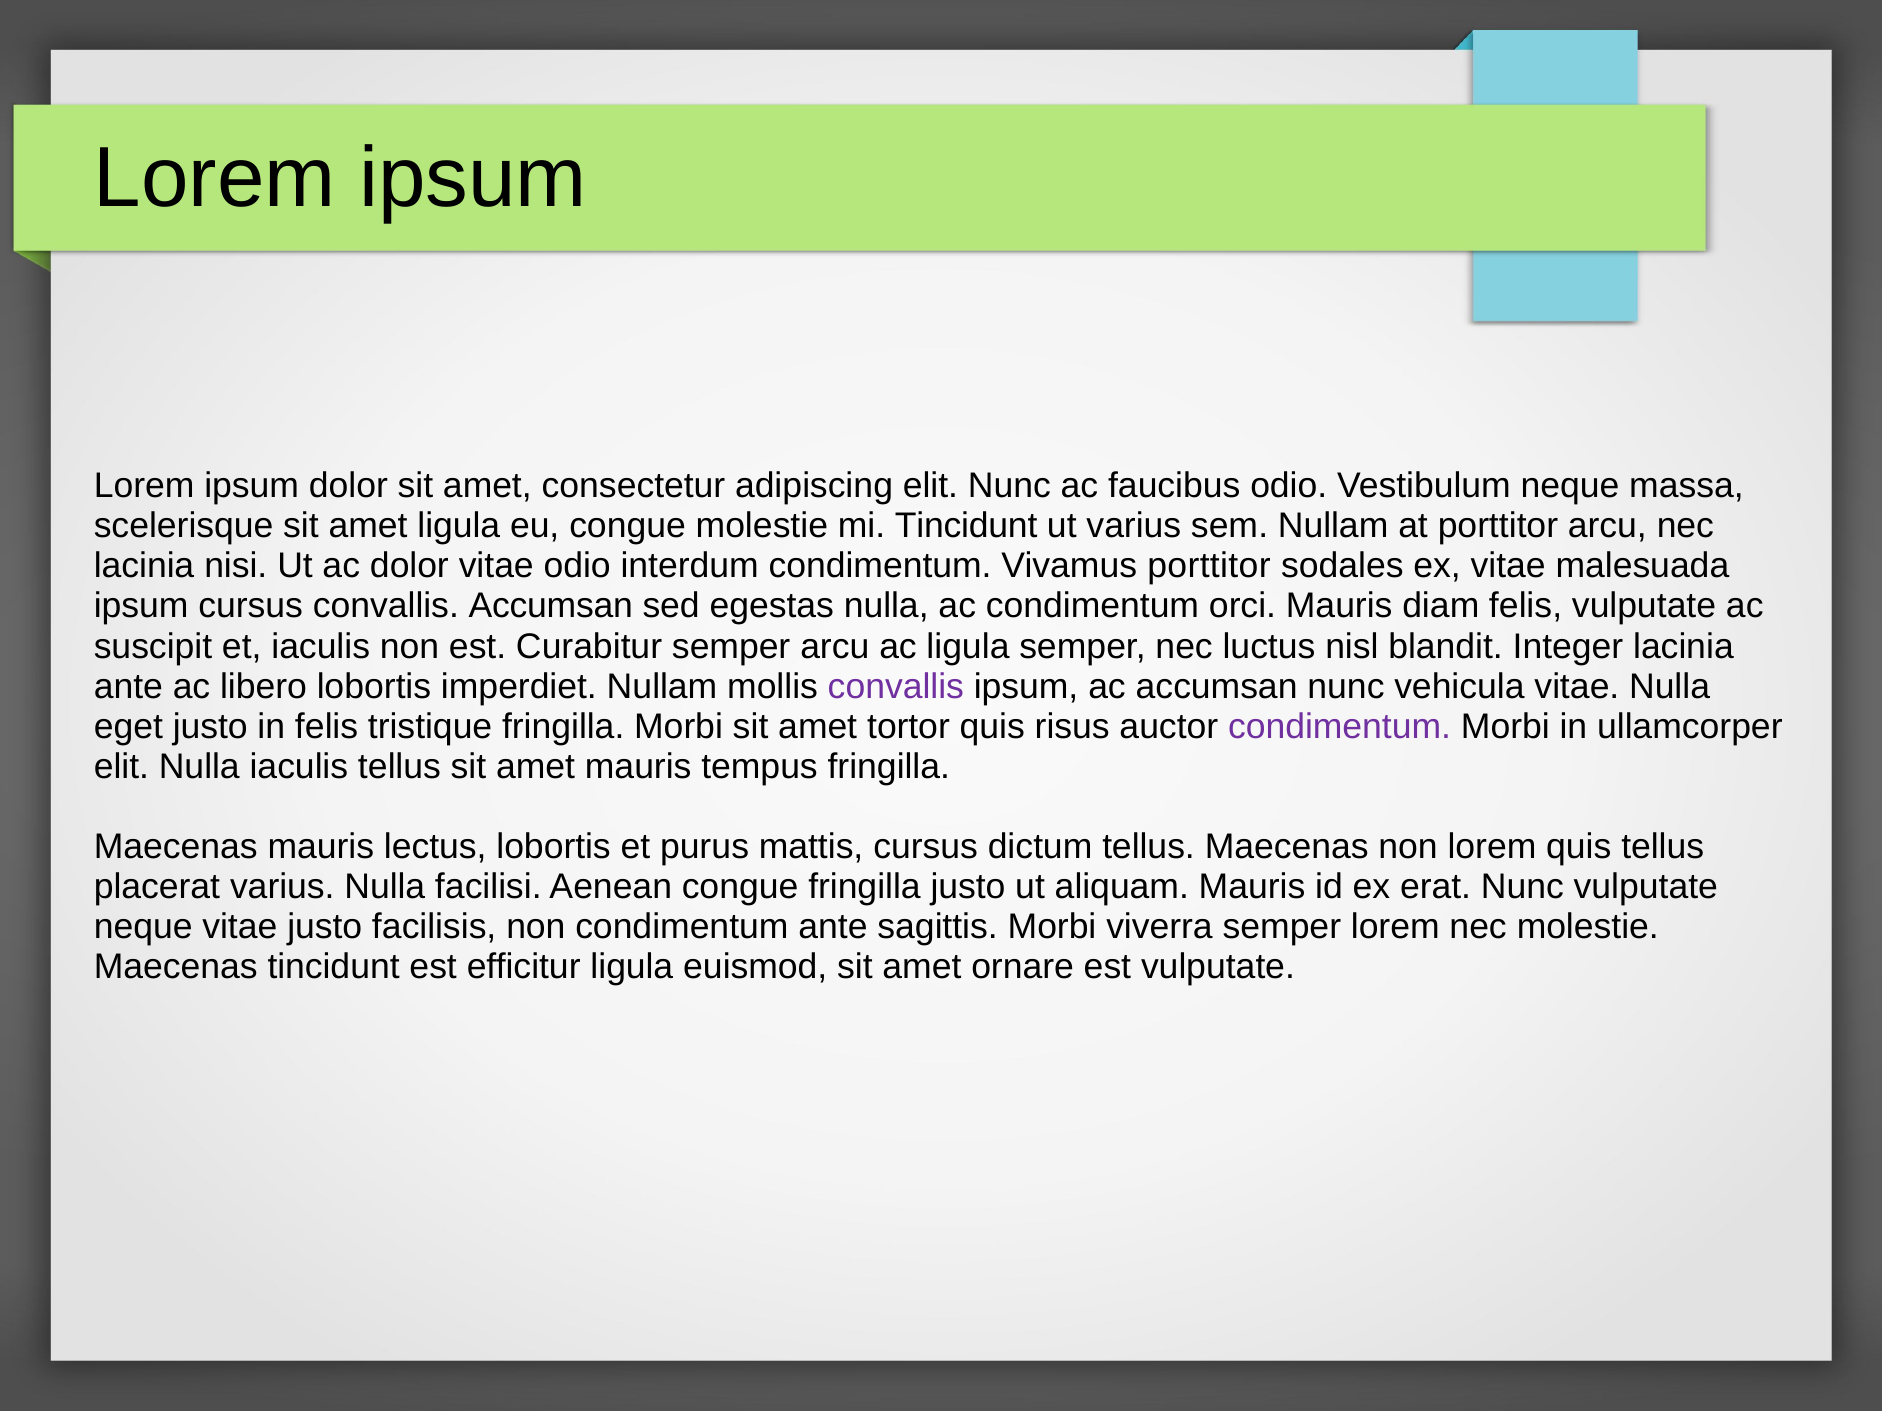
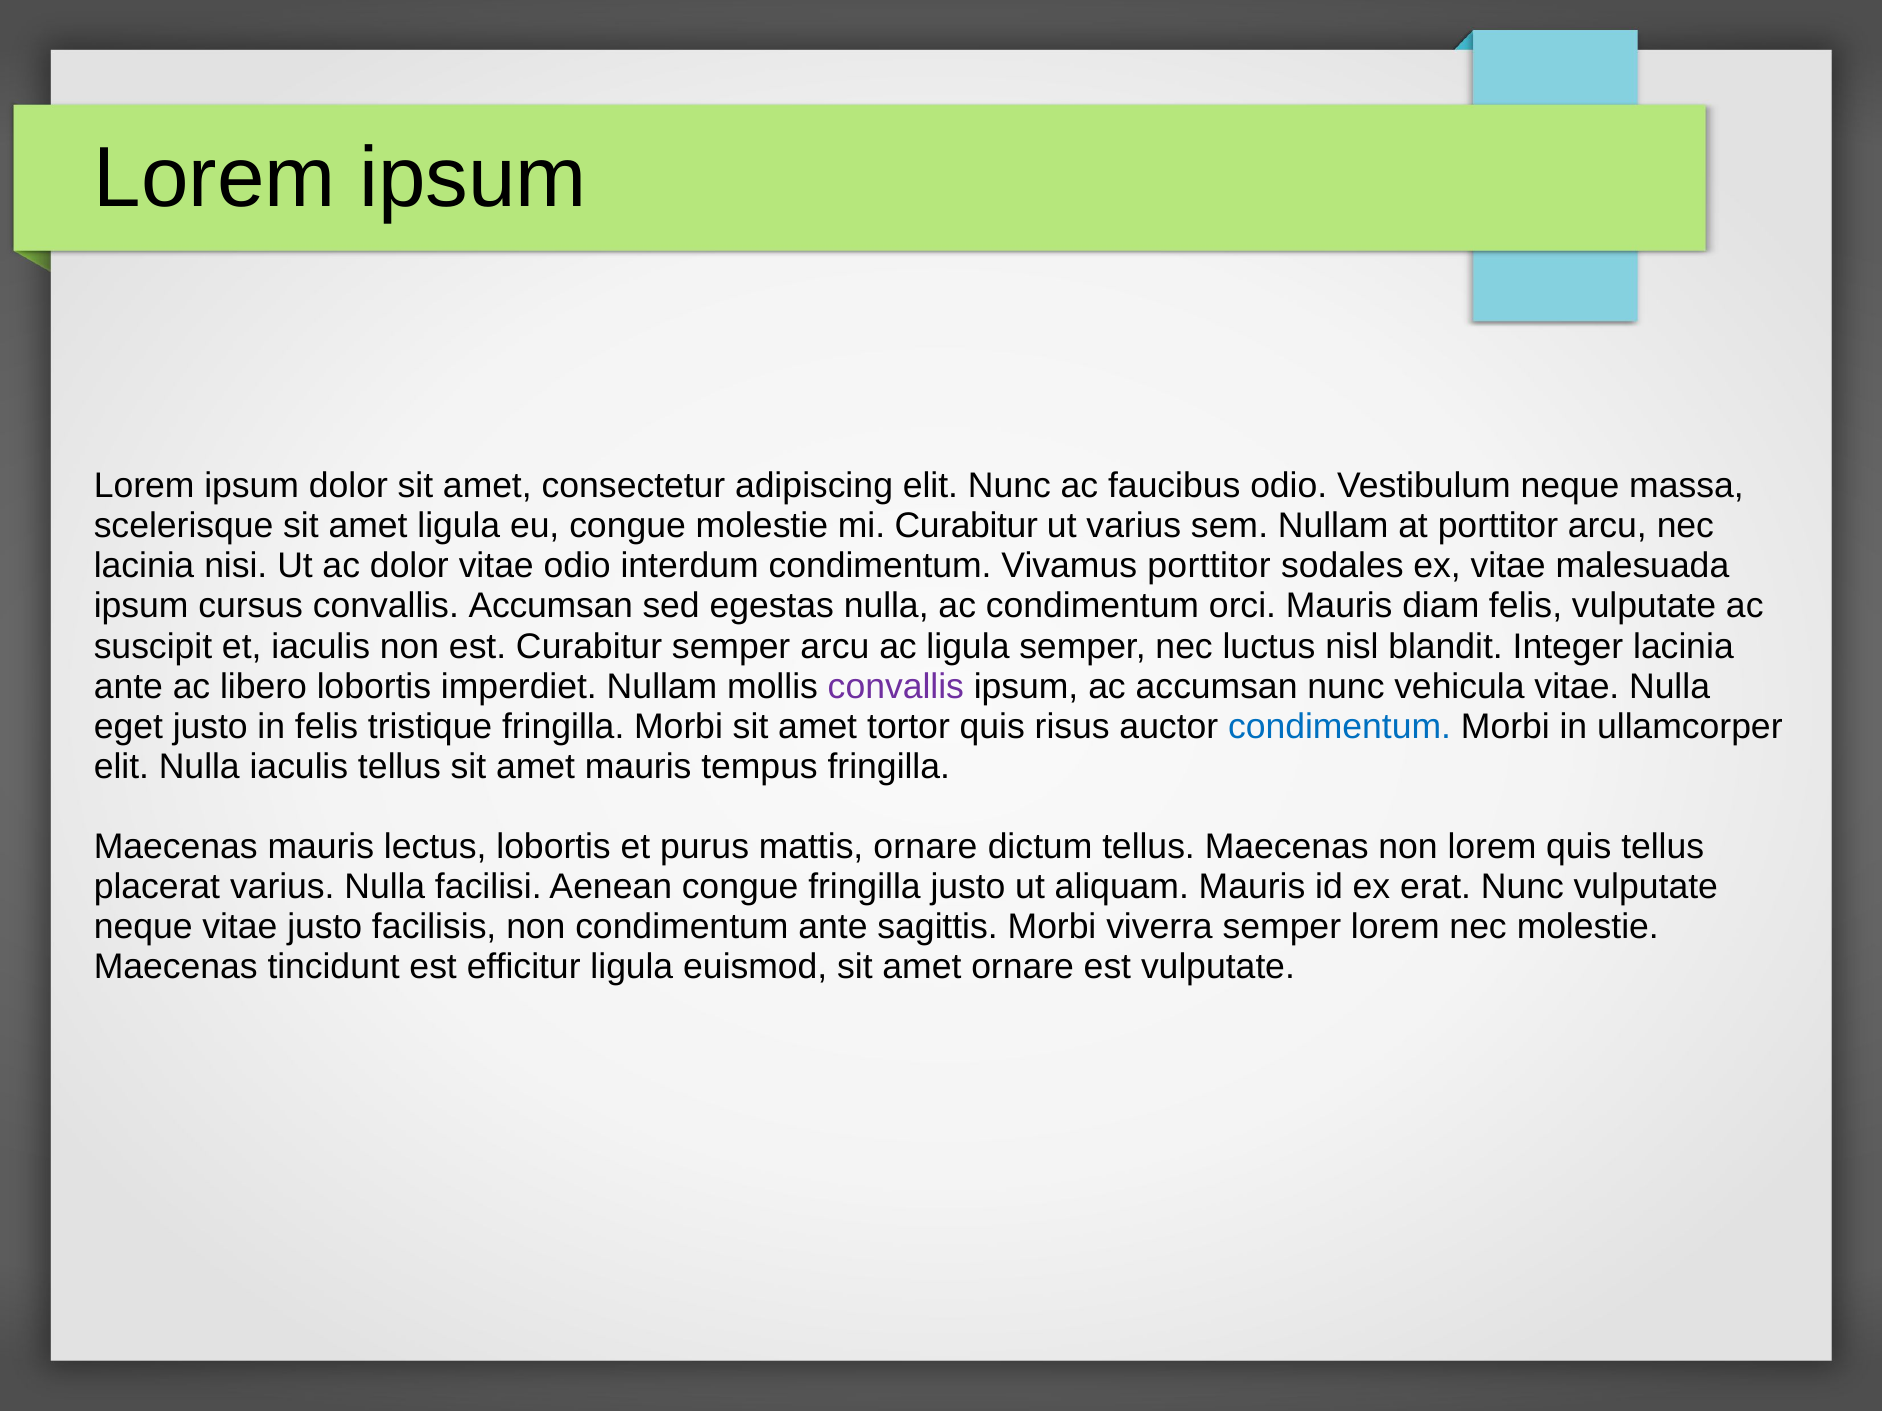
mi Tincidunt: Tincidunt -> Curabitur
condimentum at (1340, 727) colour: purple -> blue
mattis cursus: cursus -> ornare
